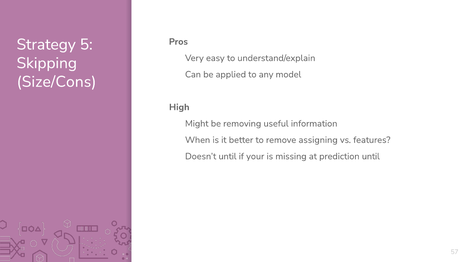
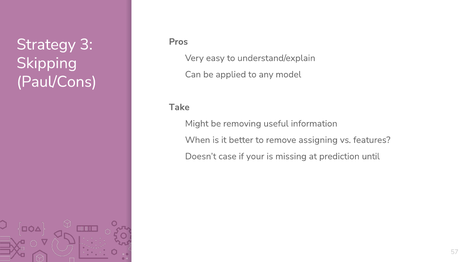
5: 5 -> 3
Size/Cons: Size/Cons -> Paul/Cons
High: High -> Take
Doesn’t until: until -> case
